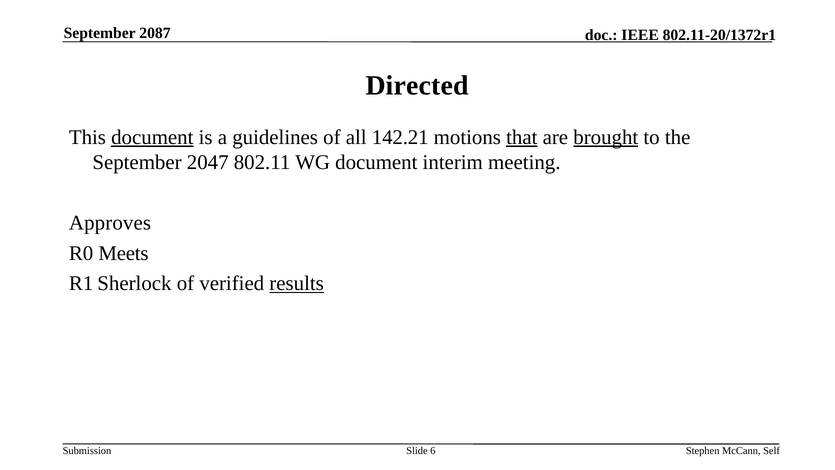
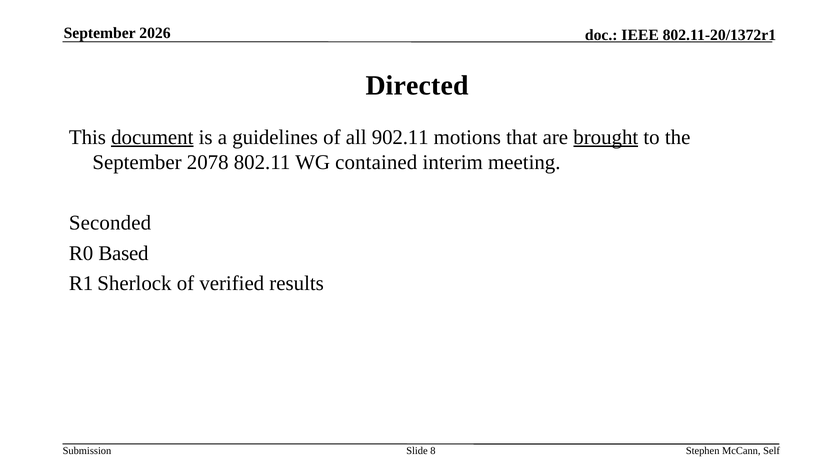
2087: 2087 -> 2026
142.21: 142.21 -> 902.11
that underline: present -> none
2047: 2047 -> 2078
WG document: document -> contained
Approves: Approves -> Seconded
Meets: Meets -> Based
results underline: present -> none
6: 6 -> 8
